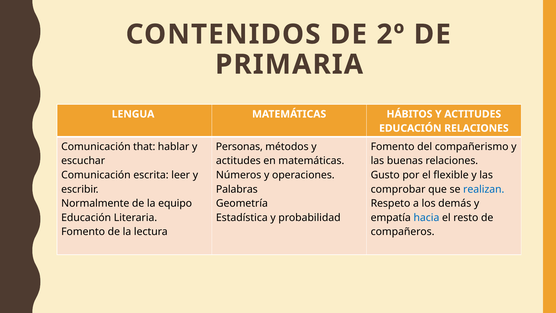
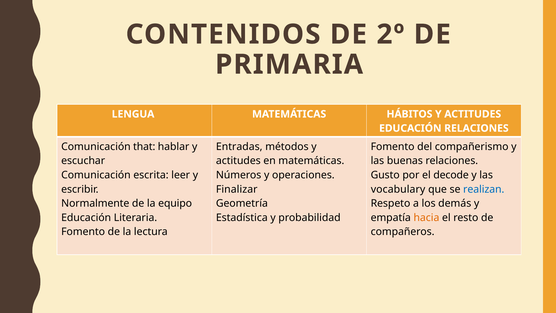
Personas: Personas -> Entradas
flexible: flexible -> decode
Palabras: Palabras -> Finalizar
comprobar: comprobar -> vocabulary
hacia colour: blue -> orange
